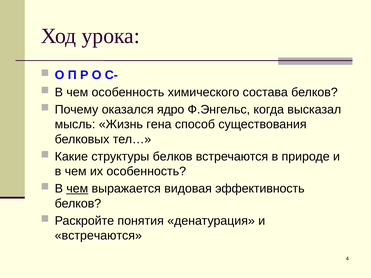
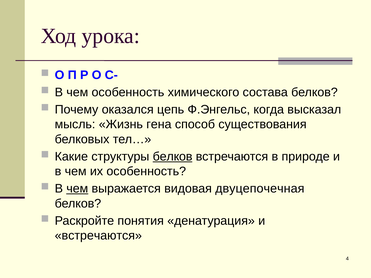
ядро: ядро -> цепь
белков at (173, 157) underline: none -> present
эффективность: эффективность -> двуцепочечная
